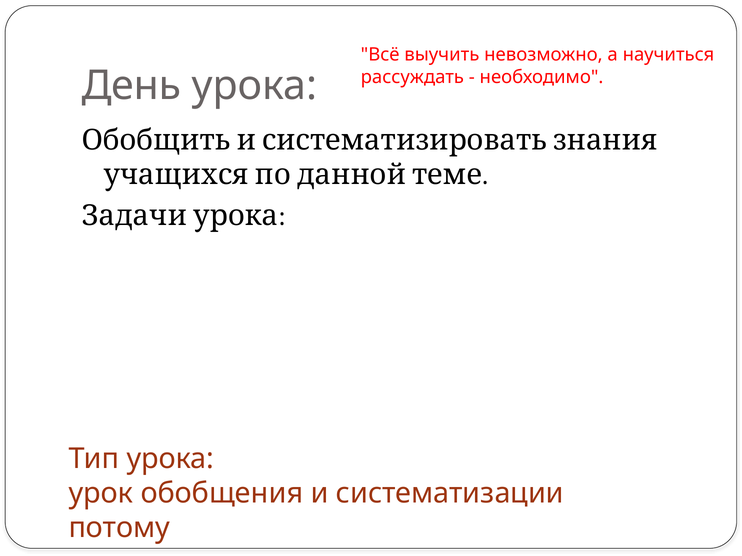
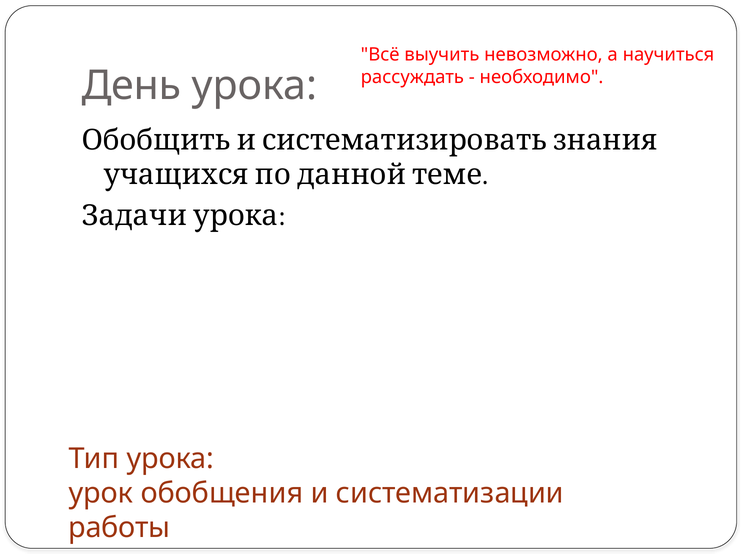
потому: потому -> работы
